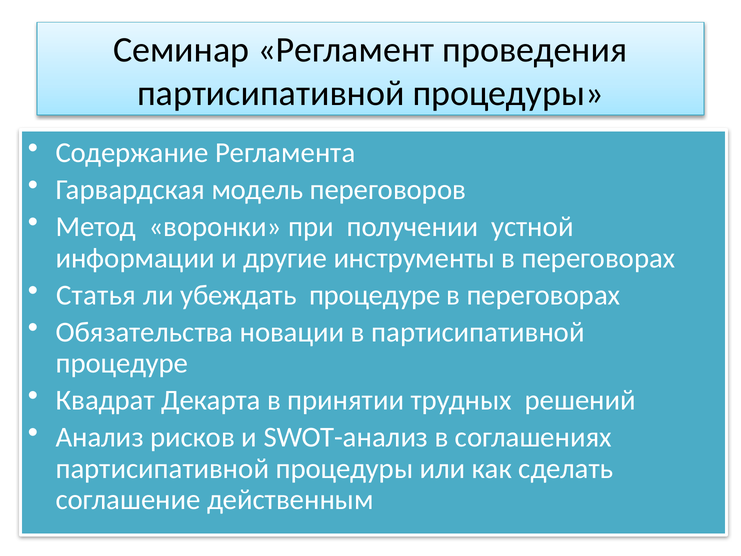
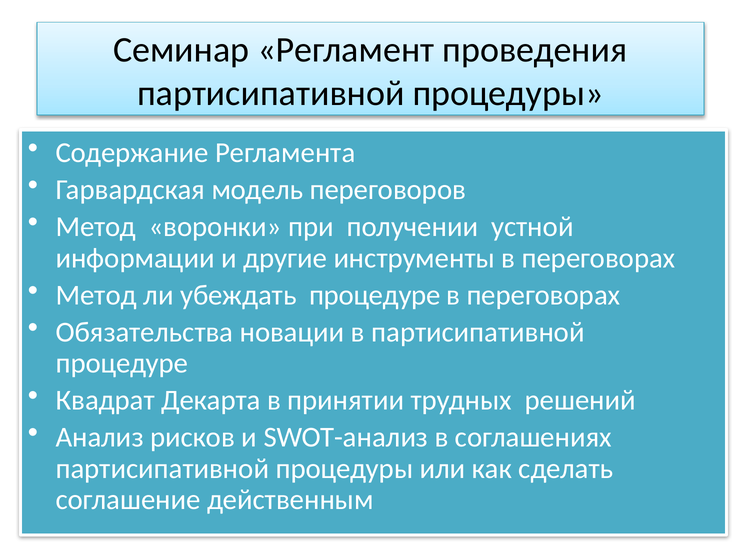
Статья at (96, 295): Статья -> Метод
